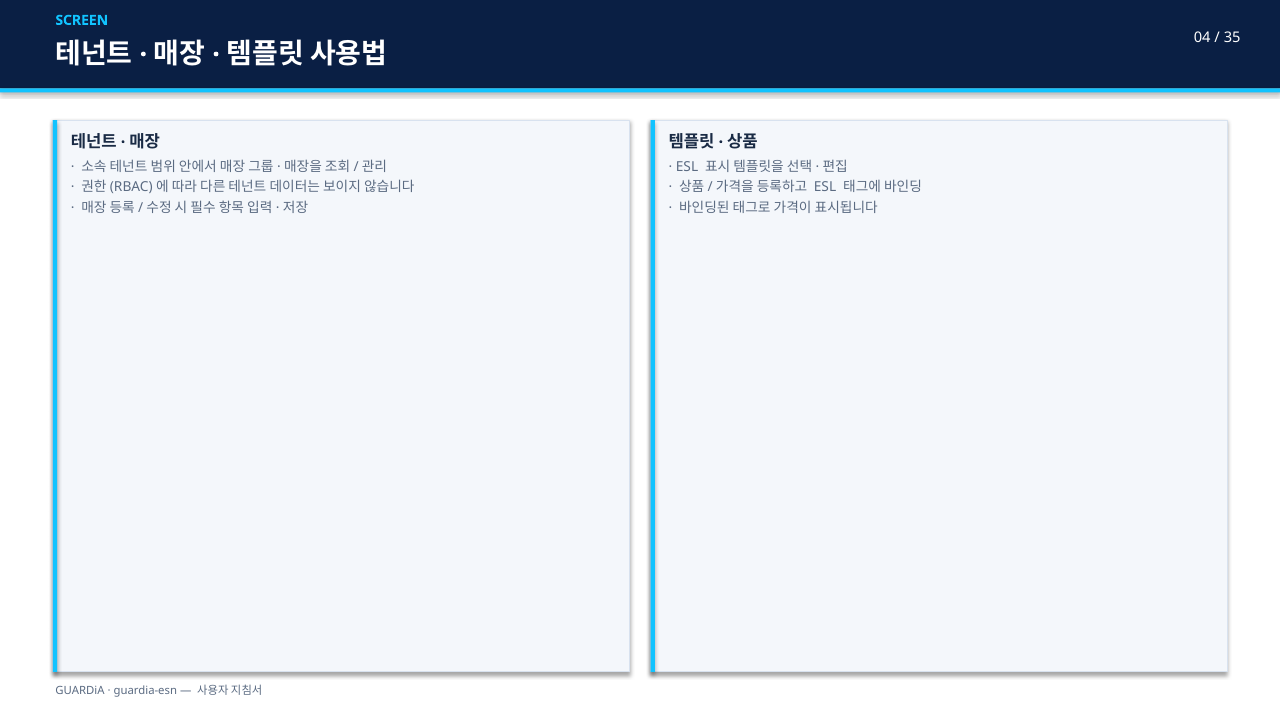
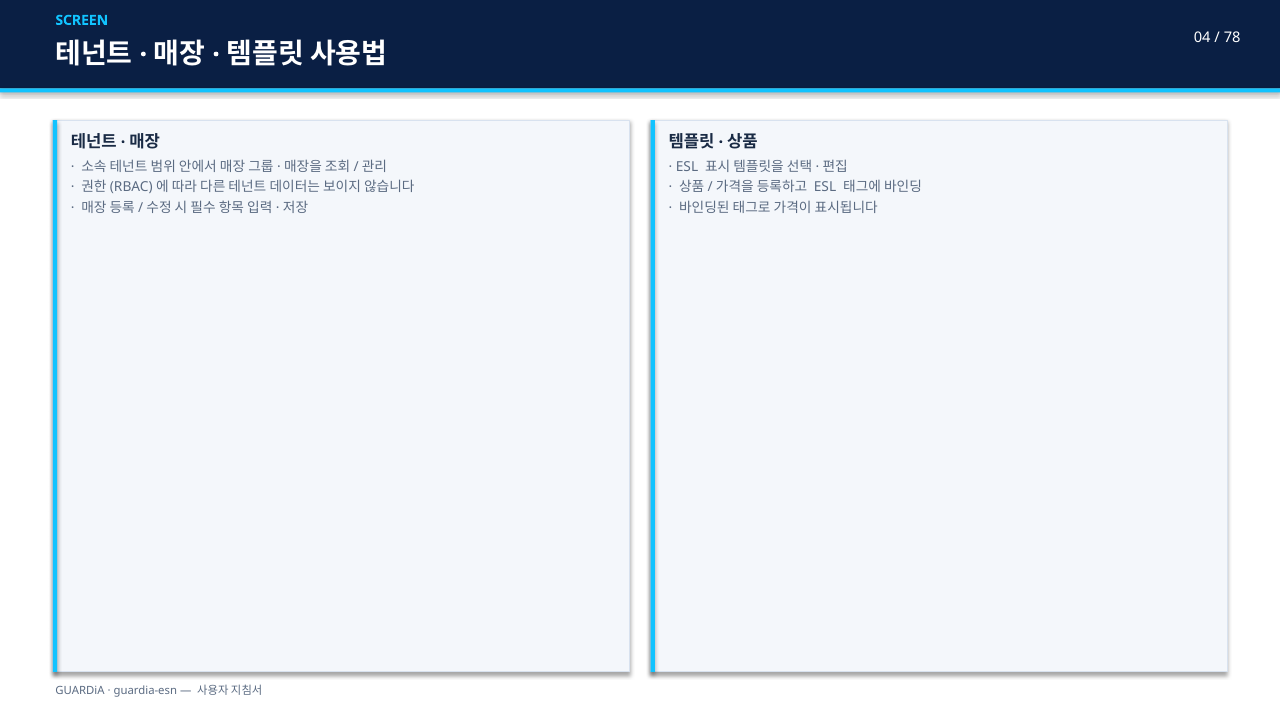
35: 35 -> 78
